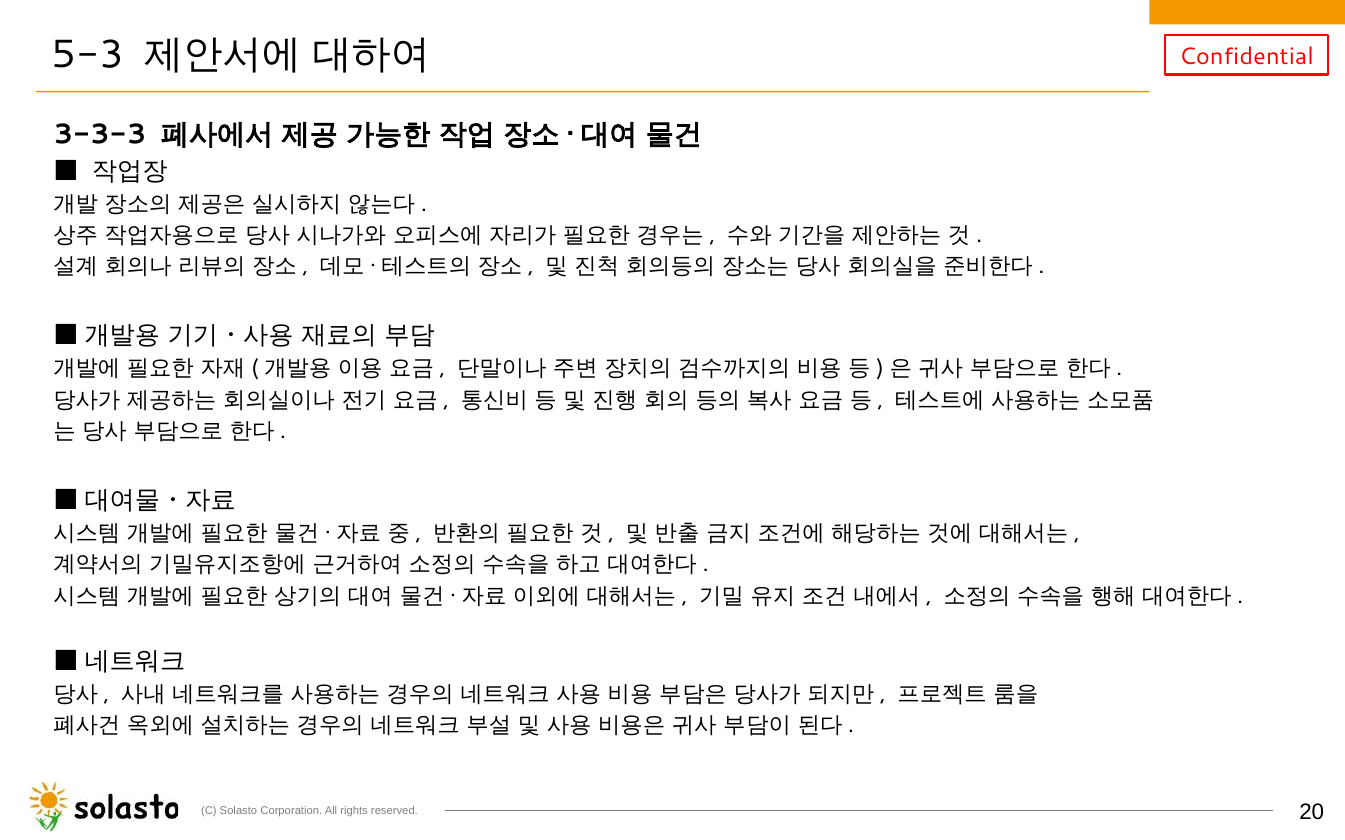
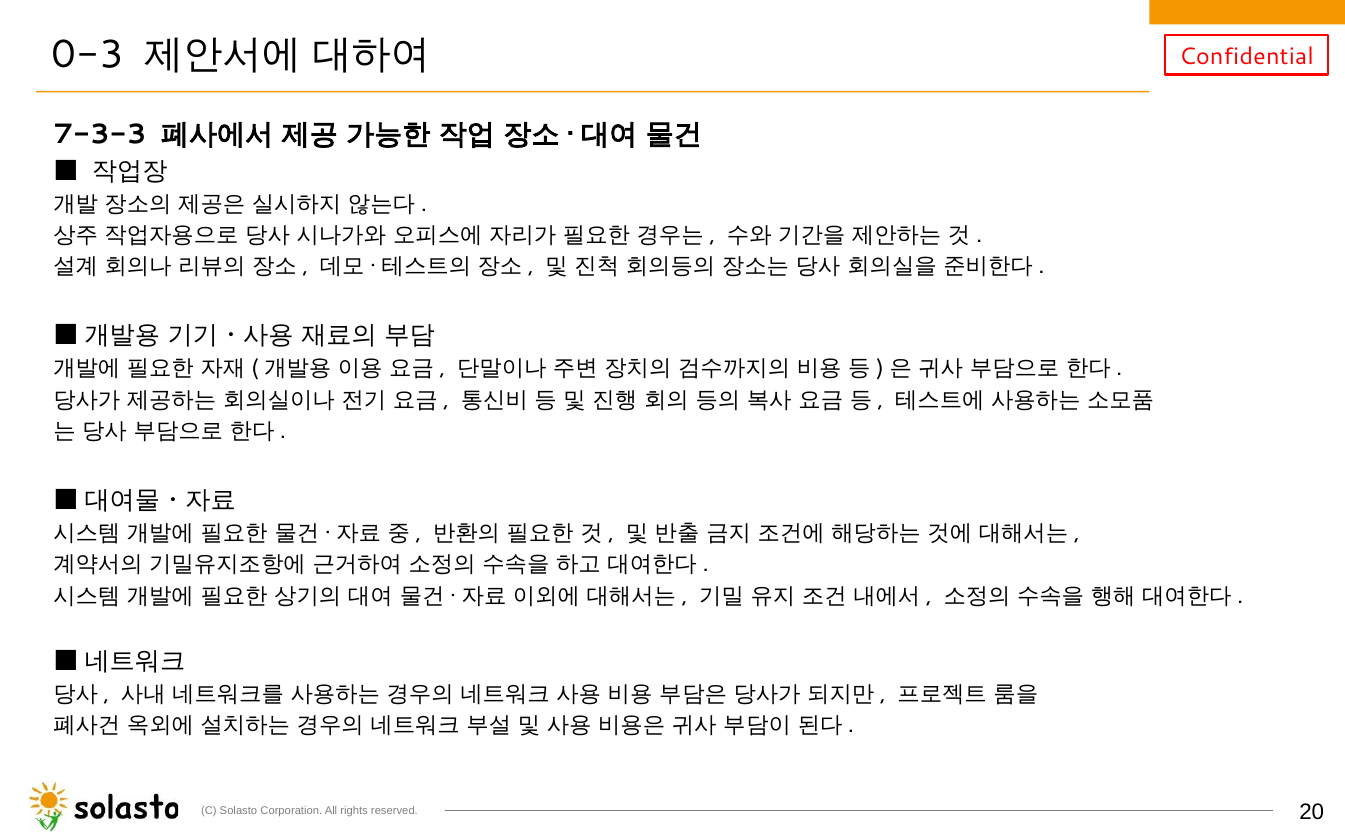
5-3: 5-3 -> 0-3
3-3-3: 3-3-3 -> 7-3-3
